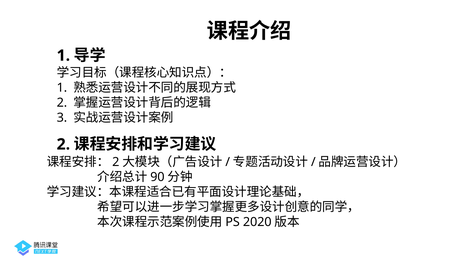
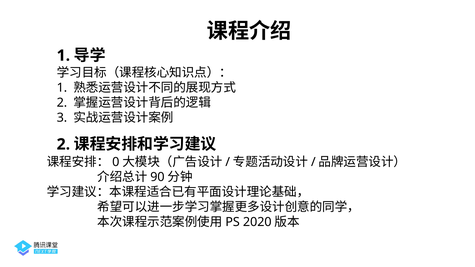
2 at (116, 162): 2 -> 0
